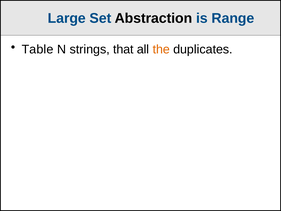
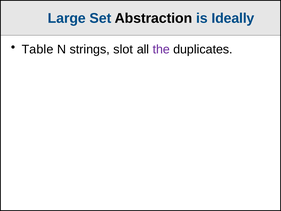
Range: Range -> Ideally
that: that -> slot
the colour: orange -> purple
